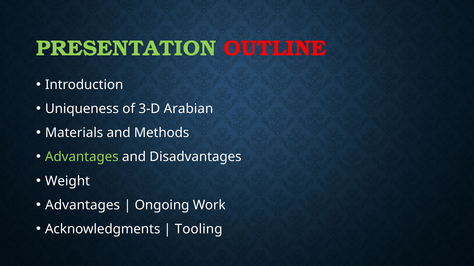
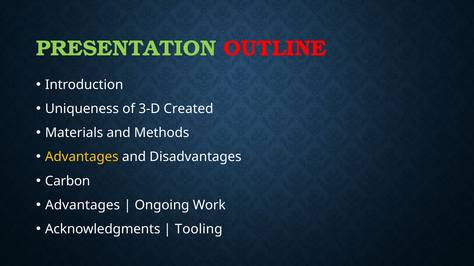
Arabian: Arabian -> Created
Advantages at (82, 157) colour: light green -> yellow
Weight: Weight -> Carbon
